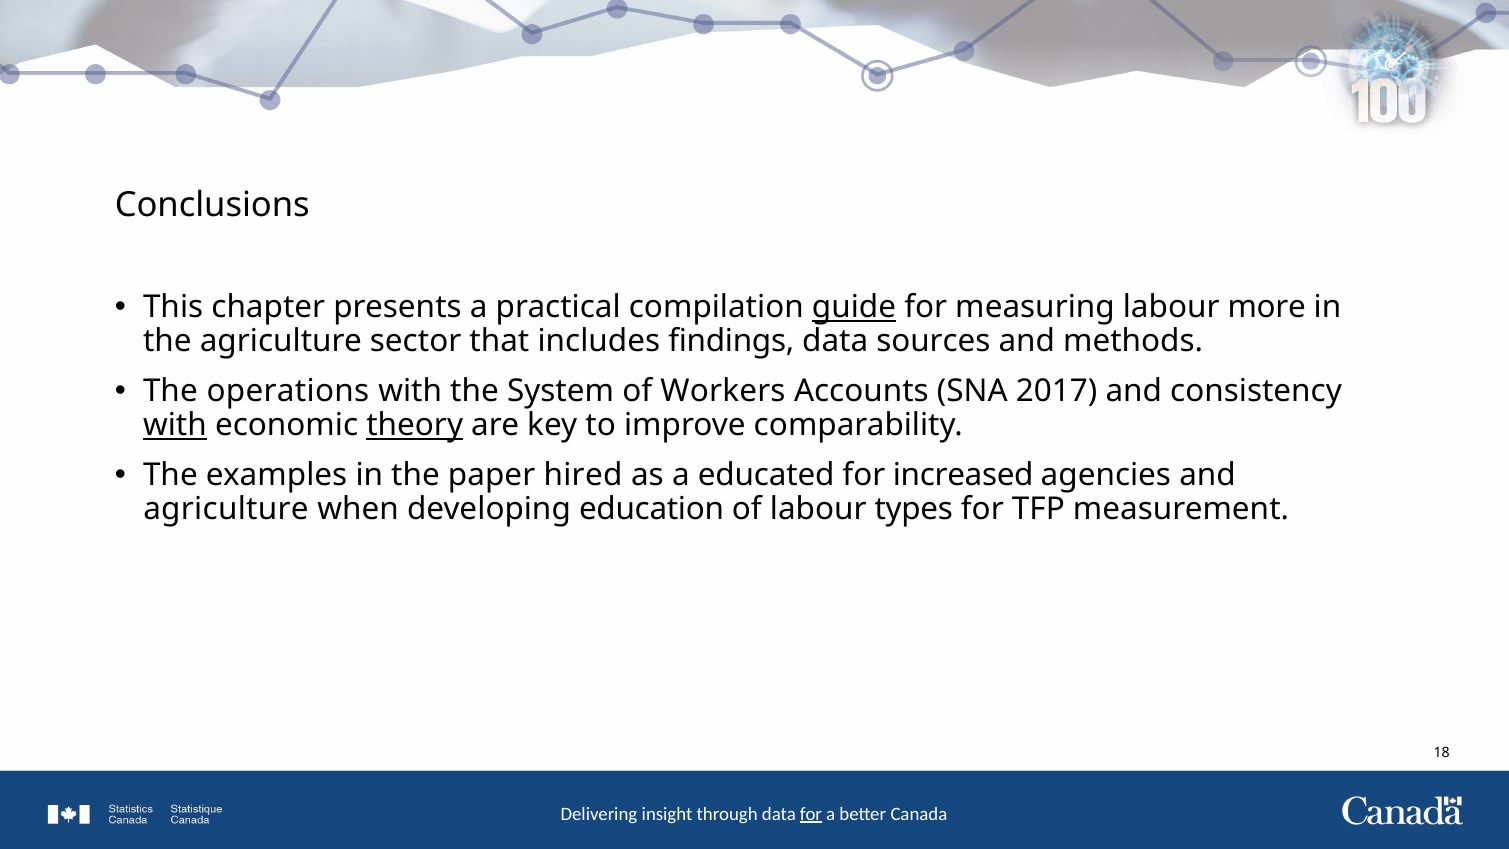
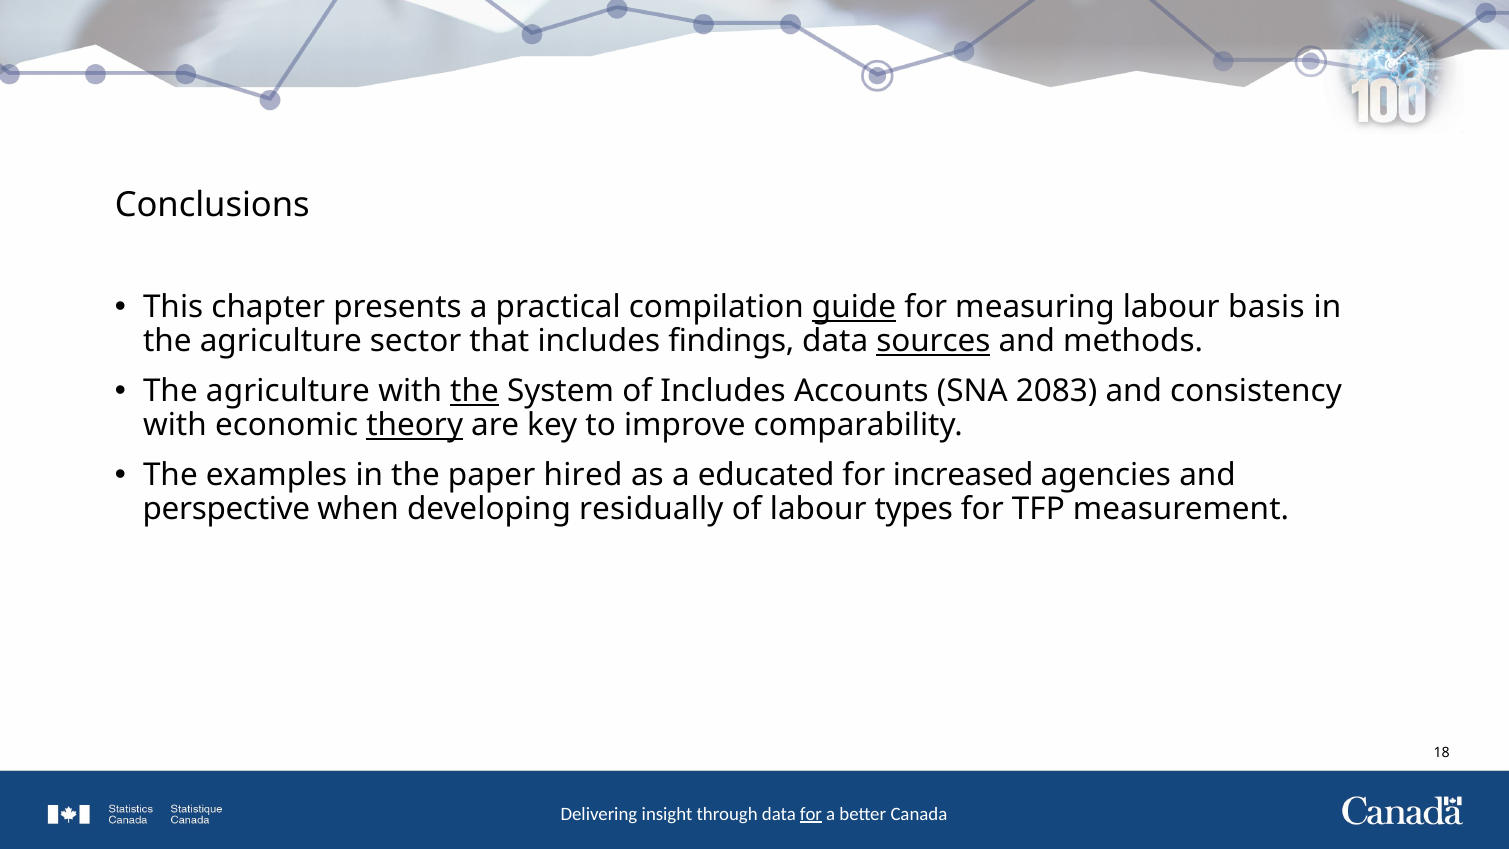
more: more -> basis
sources underline: none -> present
operations at (288, 391): operations -> agriculture
the at (475, 391) underline: none -> present
of Workers: Workers -> Includes
2017: 2017 -> 2083
with at (175, 425) underline: present -> none
agriculture at (226, 509): agriculture -> perspective
education: education -> residually
